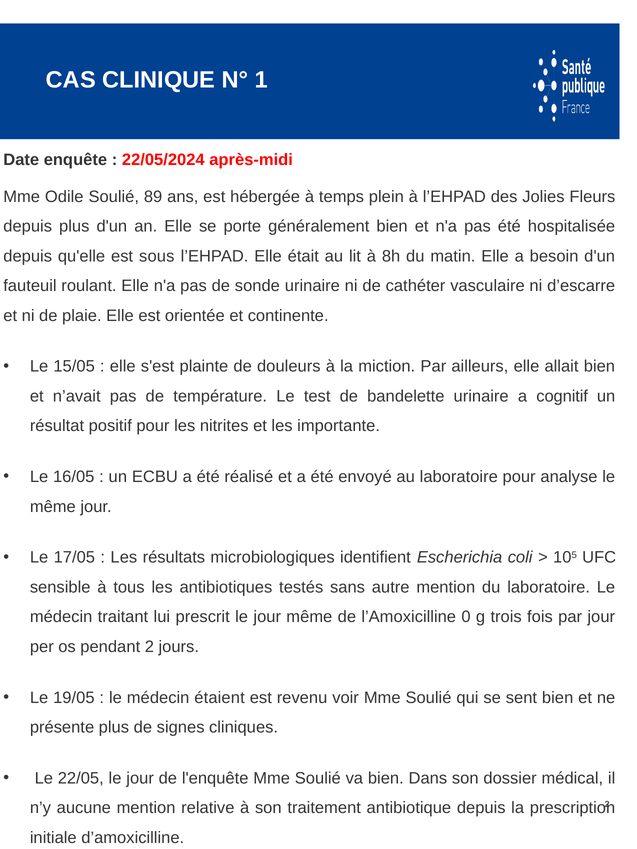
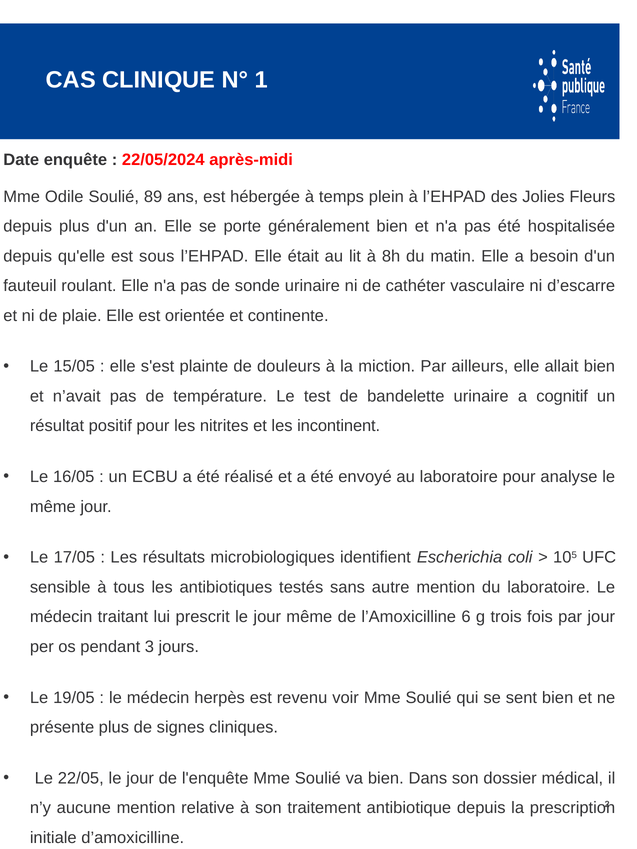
importante: importante -> incontinent
0: 0 -> 6
pendant 2: 2 -> 3
étaient: étaient -> herpès
